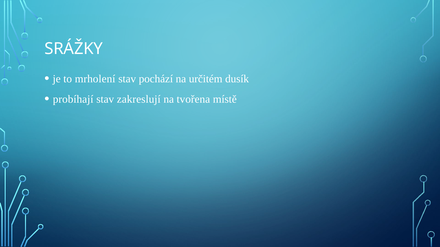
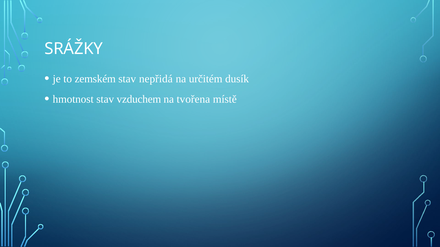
mrholení: mrholení -> zemském
pochází: pochází -> nepřidá
probíhají: probíhají -> hmotnost
zakreslují: zakreslují -> vzduchem
